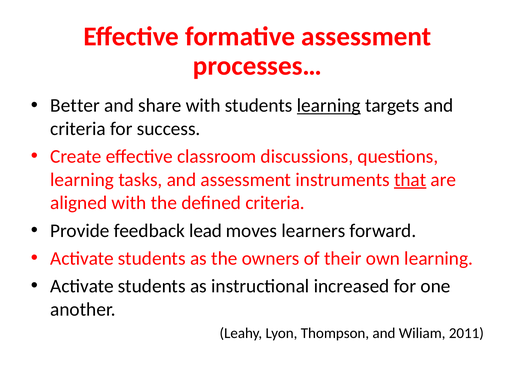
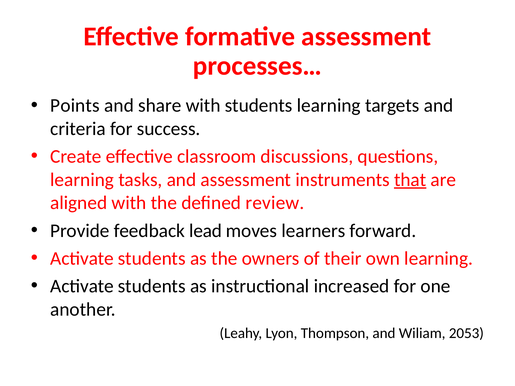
Better: Better -> Points
learning at (329, 106) underline: present -> none
defined criteria: criteria -> review
2011: 2011 -> 2053
